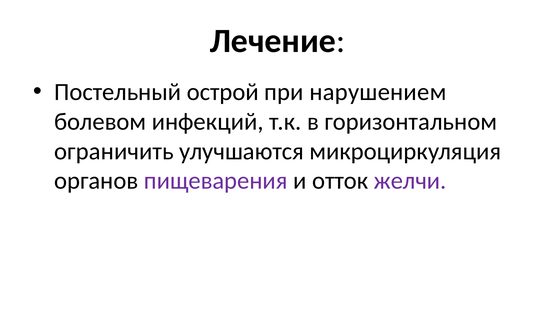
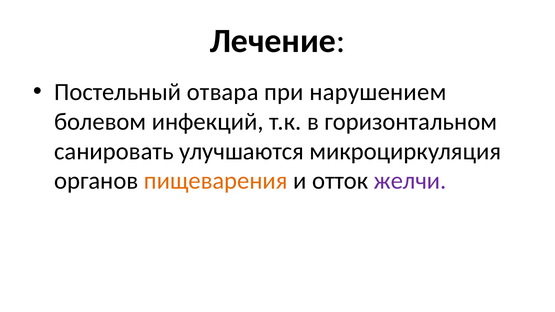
острой: острой -> отвара
ограничить: ограничить -> санировать
пищеварения colour: purple -> orange
